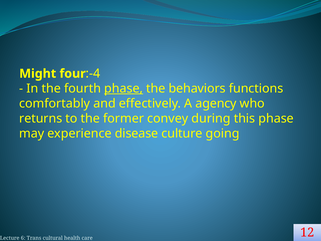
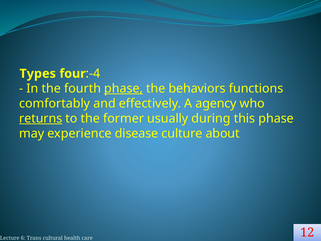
Might: Might -> Types
returns underline: none -> present
convey: convey -> usually
going: going -> about
